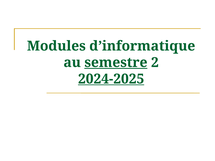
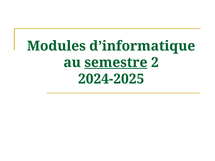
2024-2025 underline: present -> none
